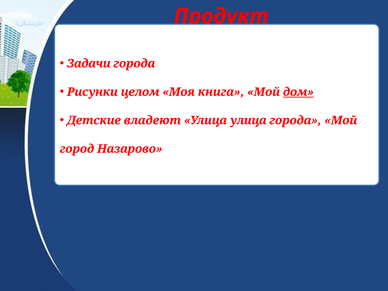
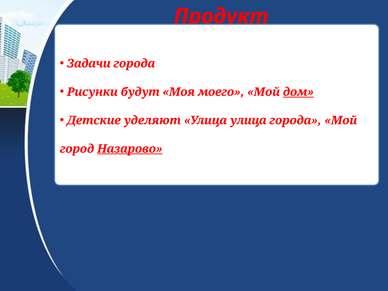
целом: целом -> будут
книга: книга -> моего
владеют: владеют -> уделяют
Назарово underline: none -> present
